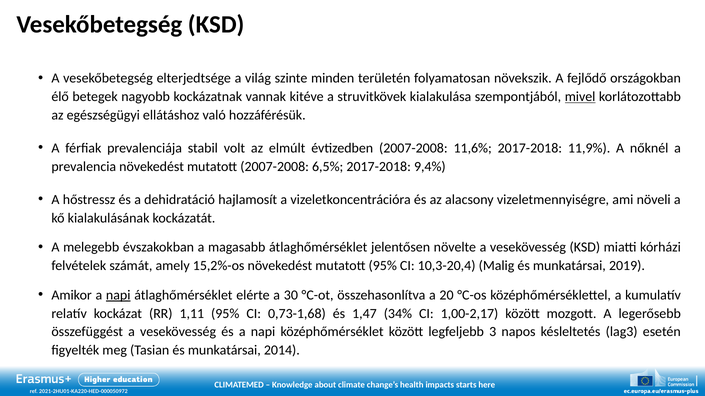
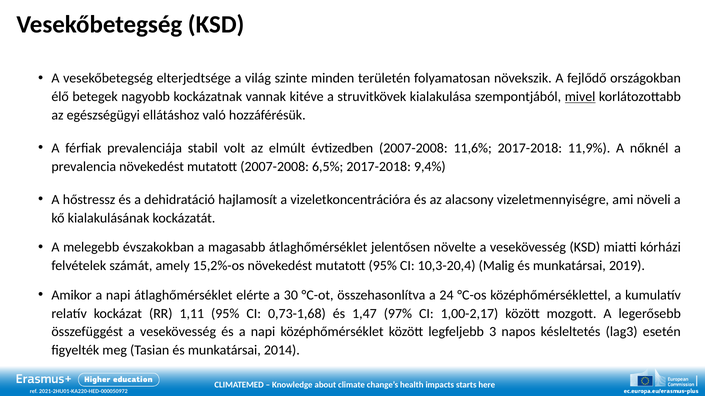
napi at (118, 296) underline: present -> none
20: 20 -> 24
34%: 34% -> 97%
